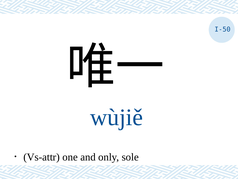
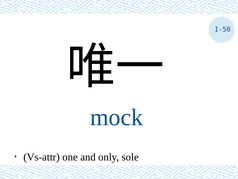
wùjiě: wùjiě -> mock
